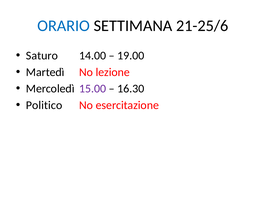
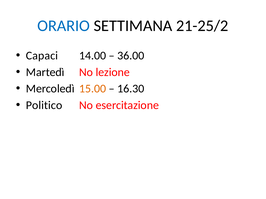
21-25/6: 21-25/6 -> 21-25/2
Saturo: Saturo -> Capaci
19.00: 19.00 -> 36.00
15.00 colour: purple -> orange
